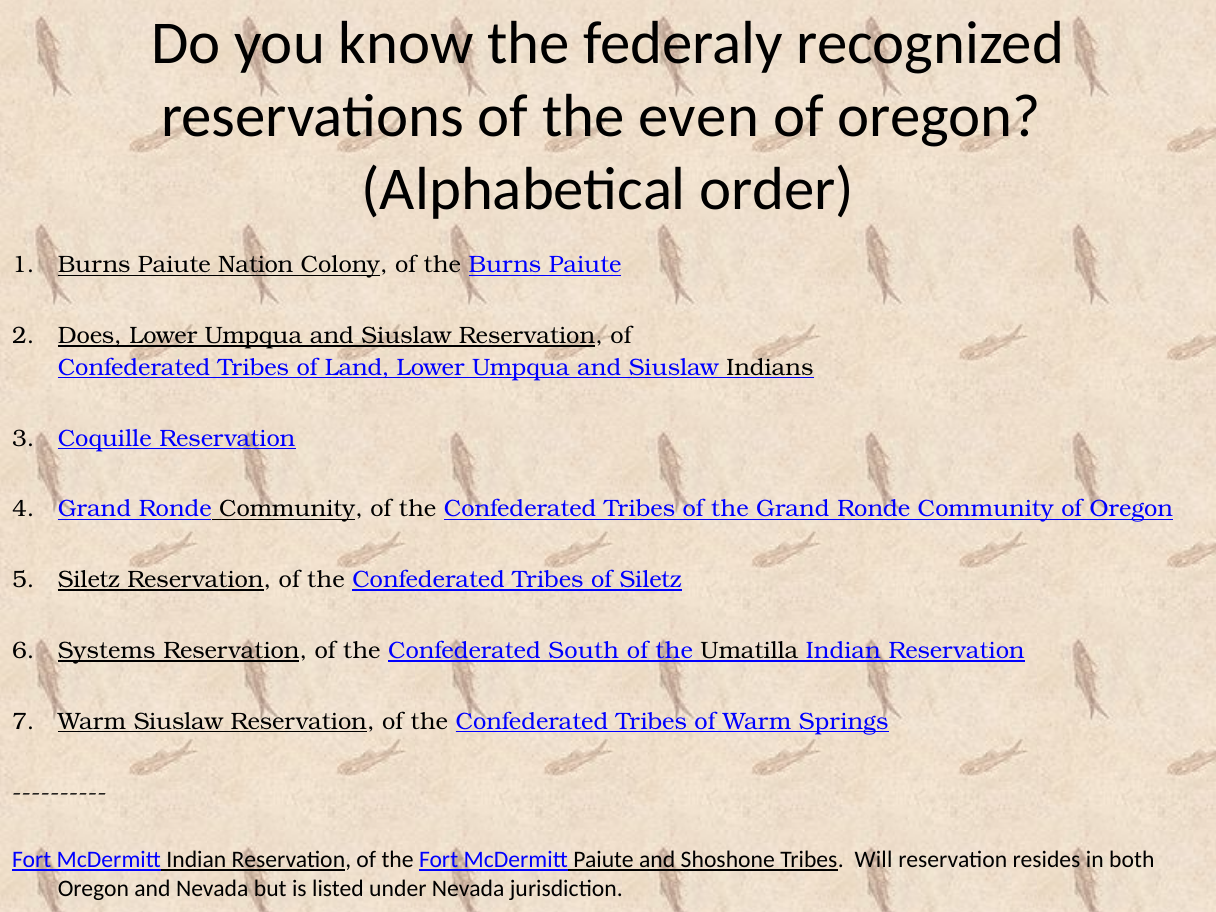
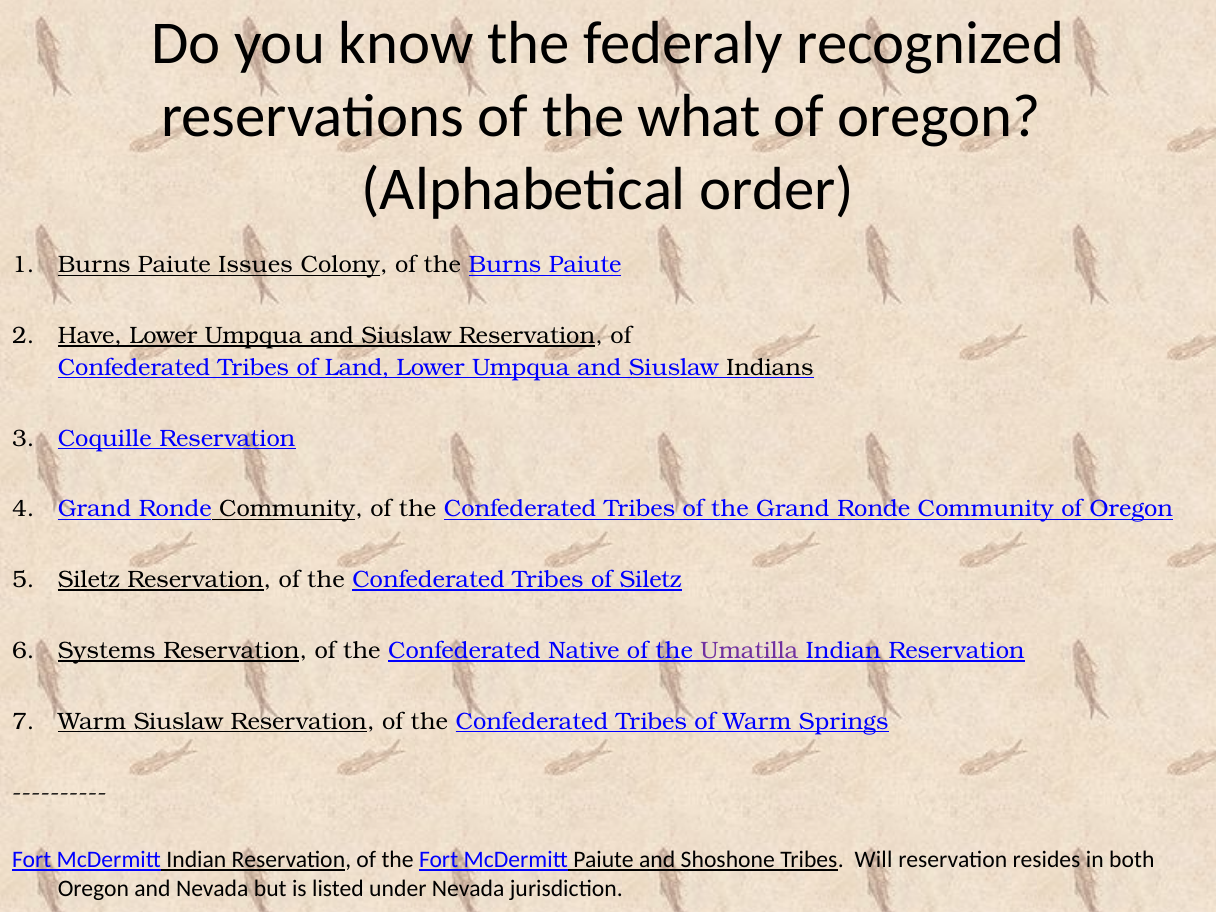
even: even -> what
Nation: Nation -> Issues
Does: Does -> Have
South: South -> Native
Umatilla colour: black -> purple
